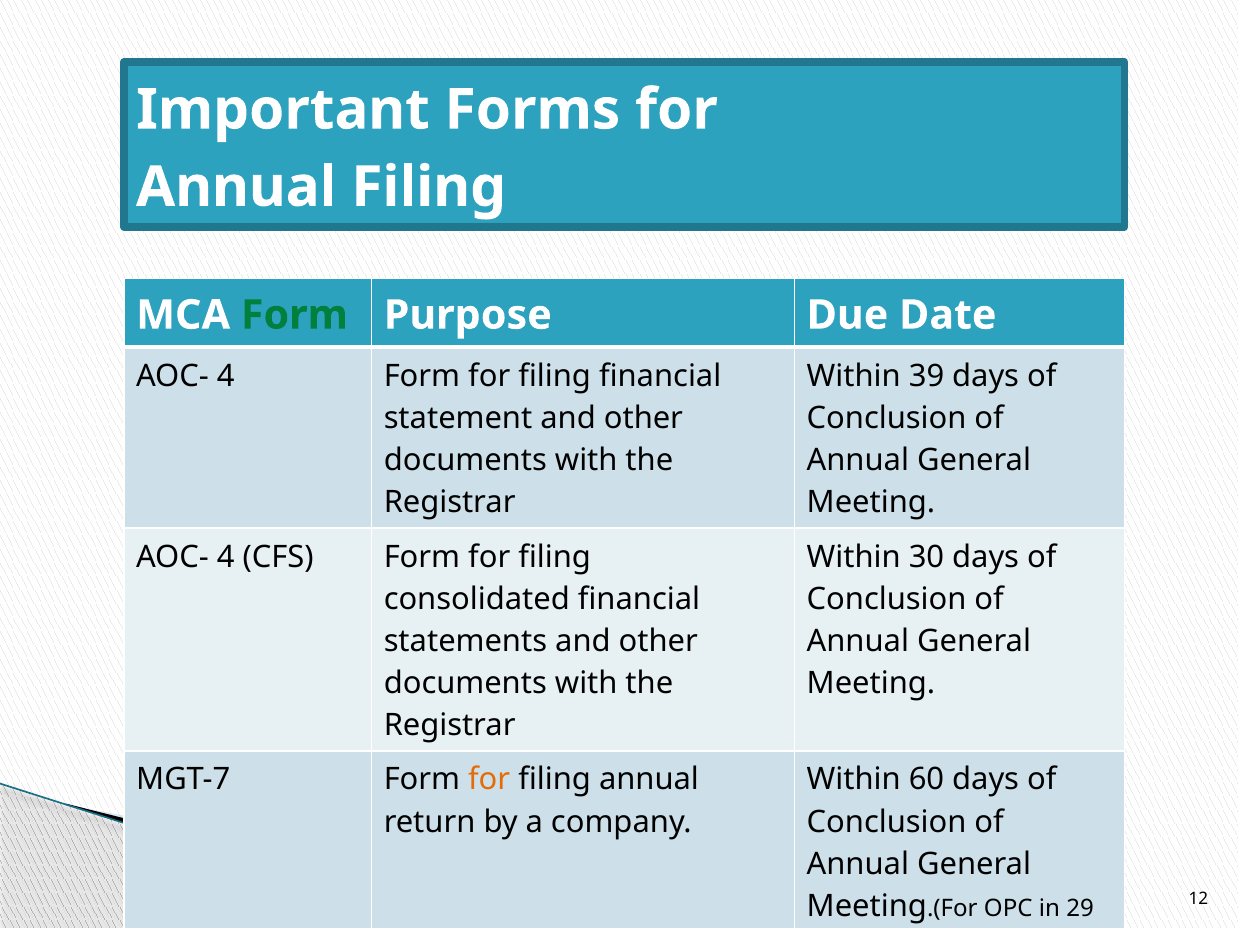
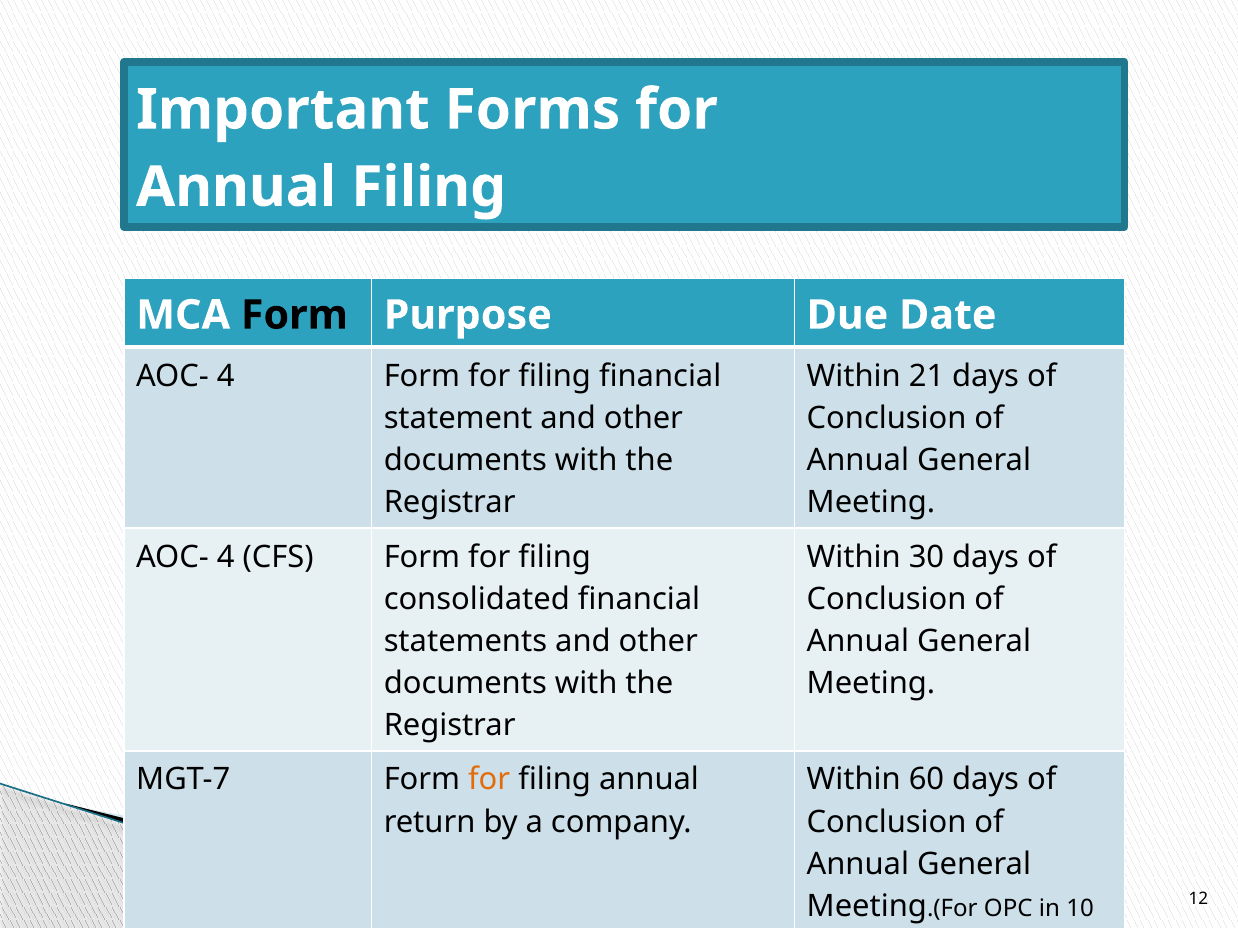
Form at (294, 315) colour: green -> black
39: 39 -> 21
29: 29 -> 10
